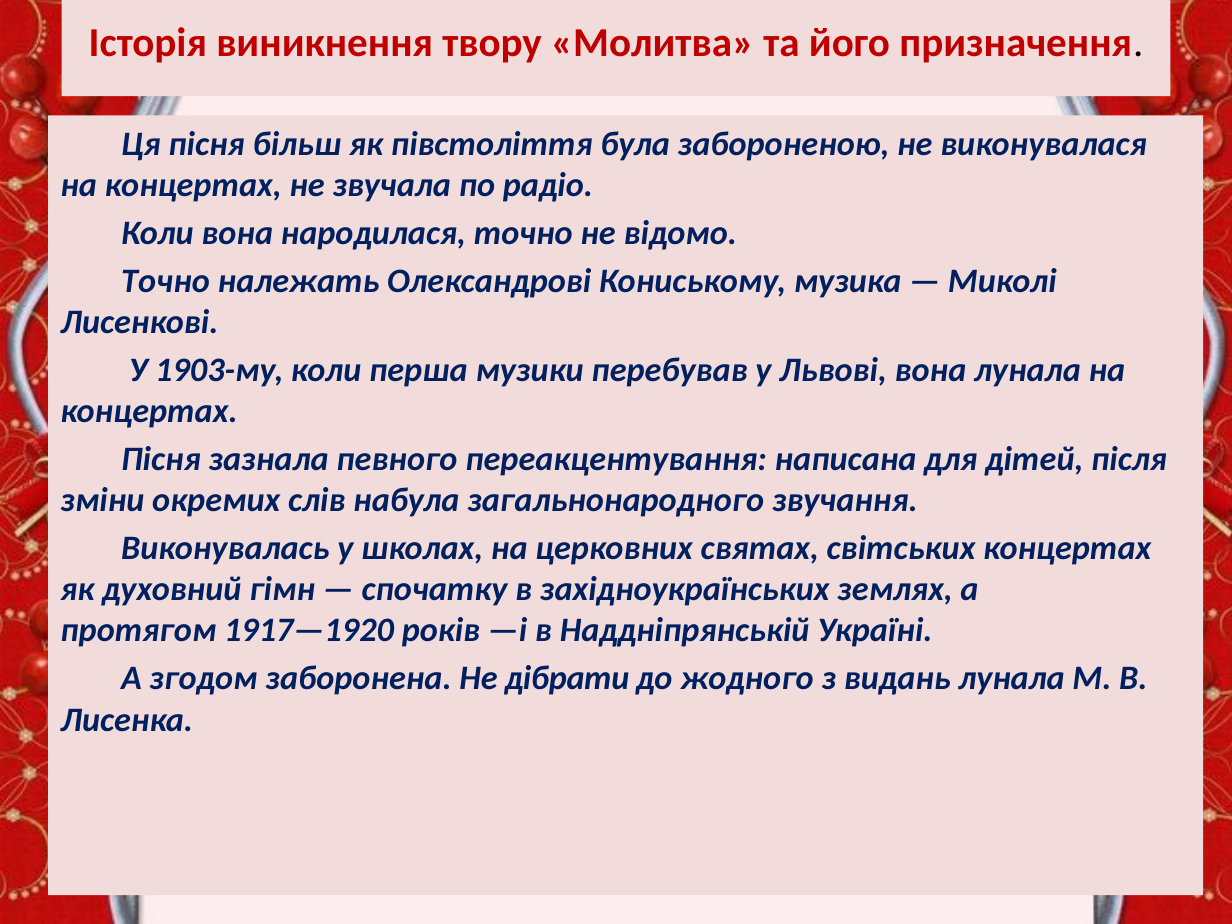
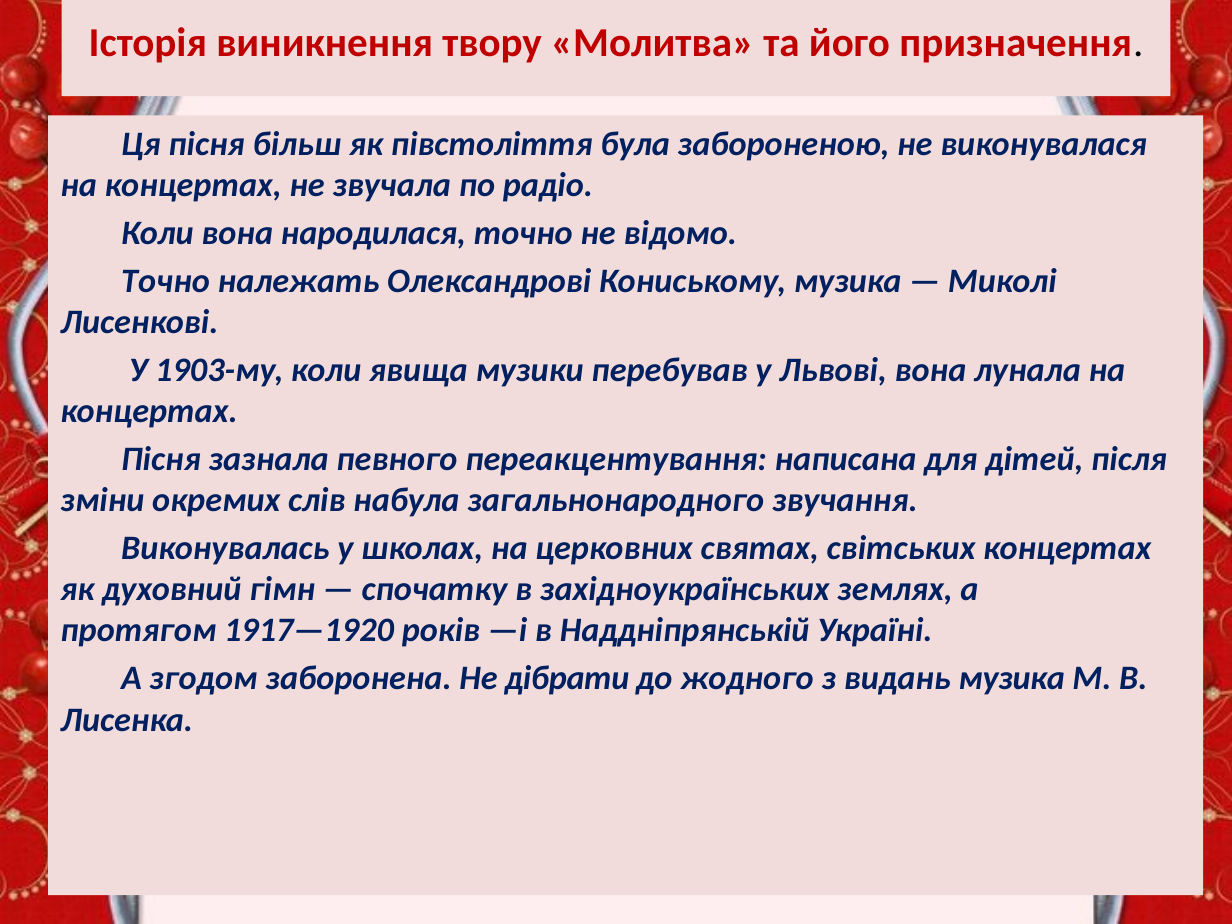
перша: перша -> явища
видань лунала: лунала -> музика
